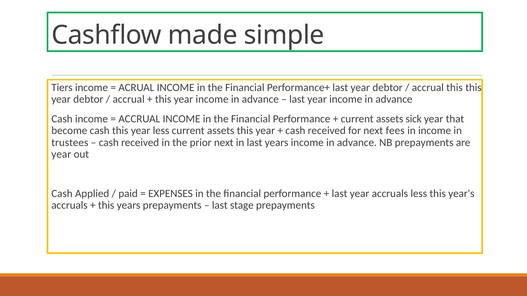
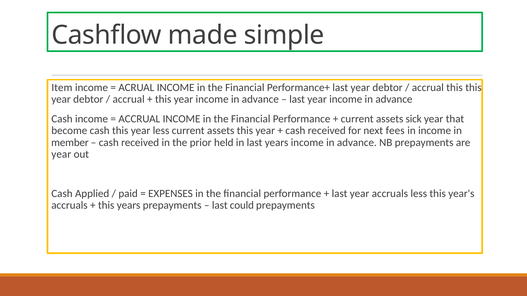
Tiers: Tiers -> Item
trustees: trustees -> member
prior next: next -> held
stage: stage -> could
